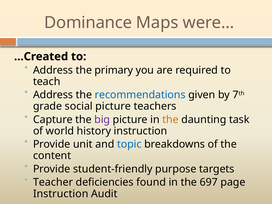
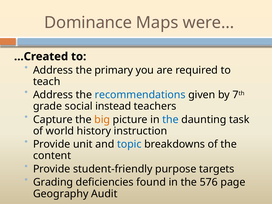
social picture: picture -> instead
big colour: purple -> orange
the at (170, 120) colour: orange -> blue
Teacher: Teacher -> Grading
697: 697 -> 576
Instruction at (61, 194): Instruction -> Geography
